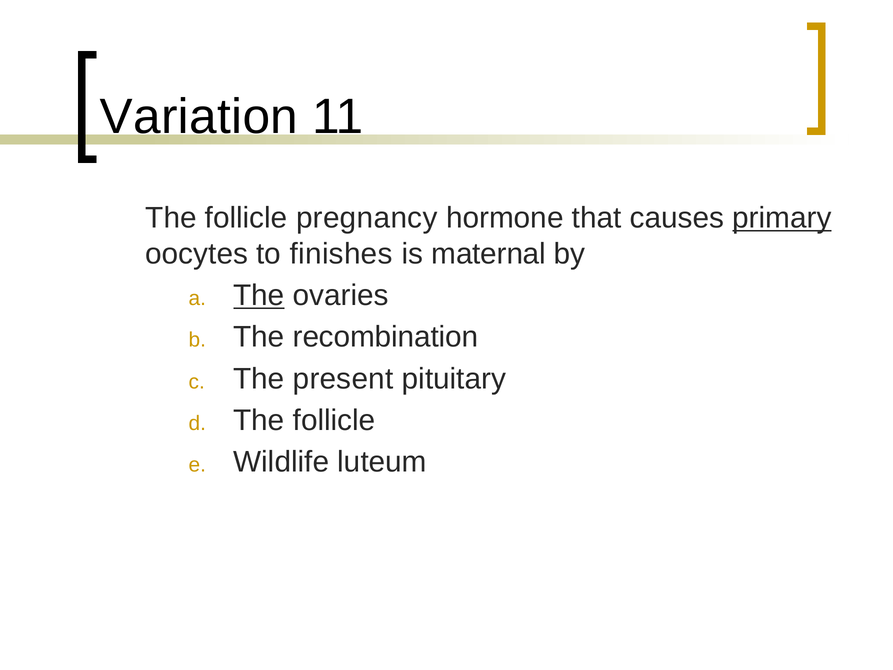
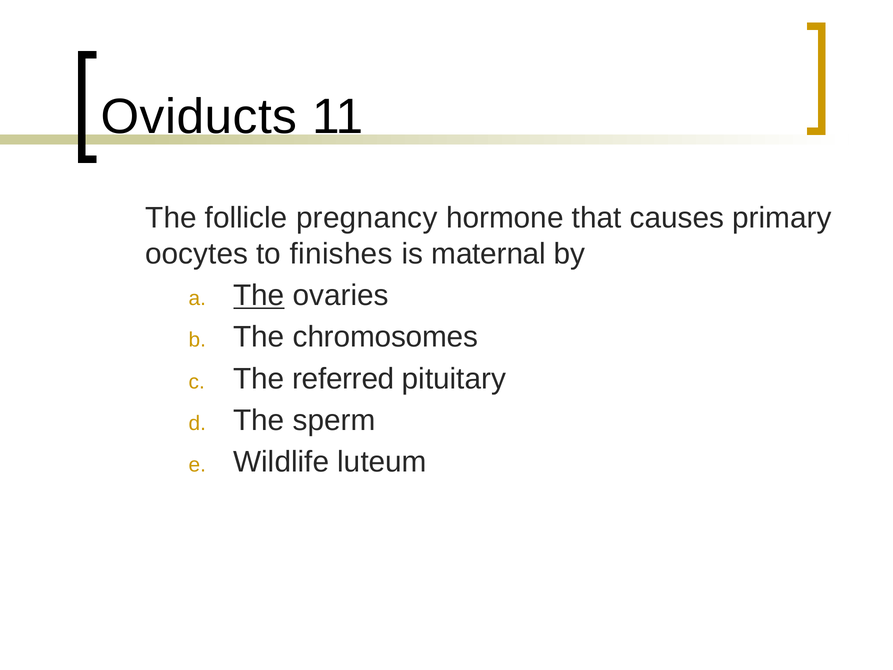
Variation: Variation -> Oviducts
primary underline: present -> none
recombination: recombination -> chromosomes
present: present -> referred
follicle at (334, 420): follicle -> sperm
